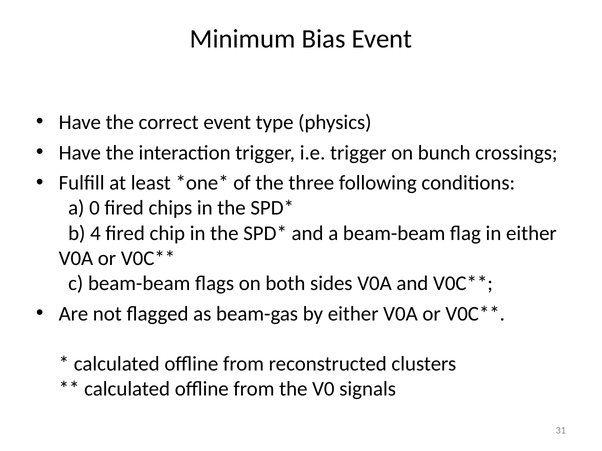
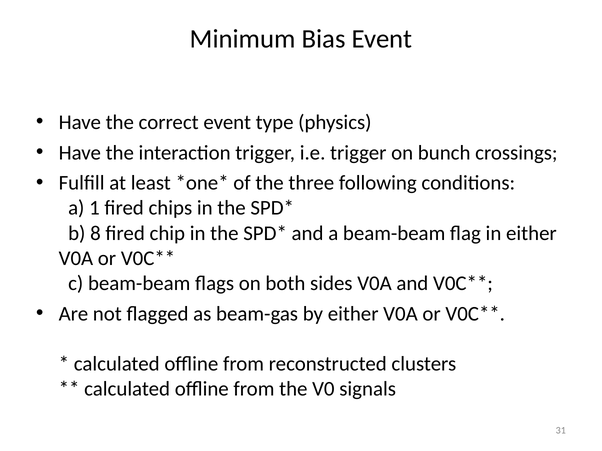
0: 0 -> 1
4: 4 -> 8
